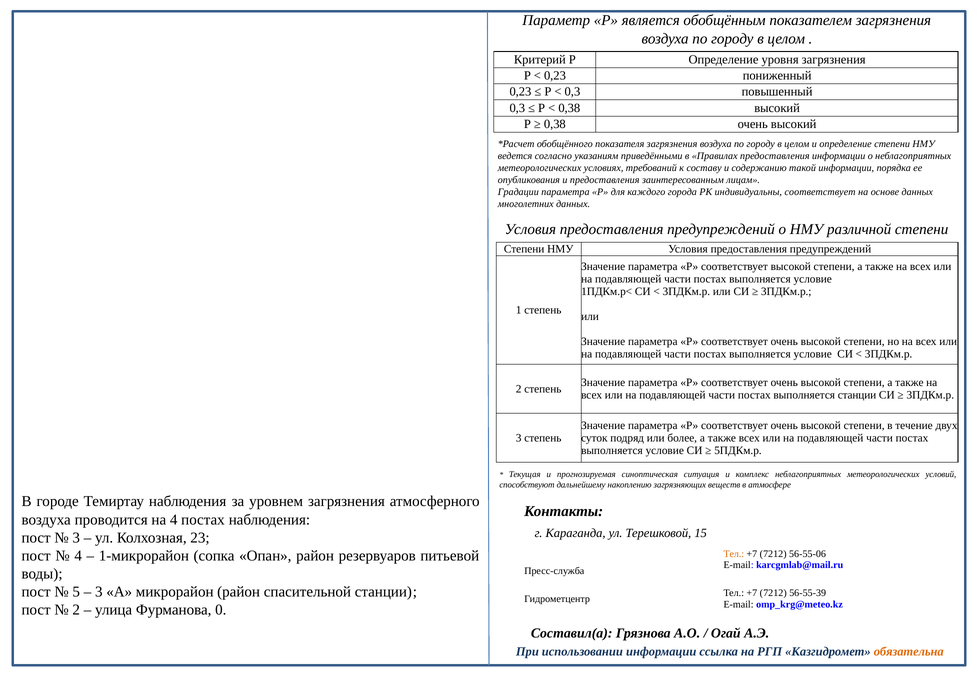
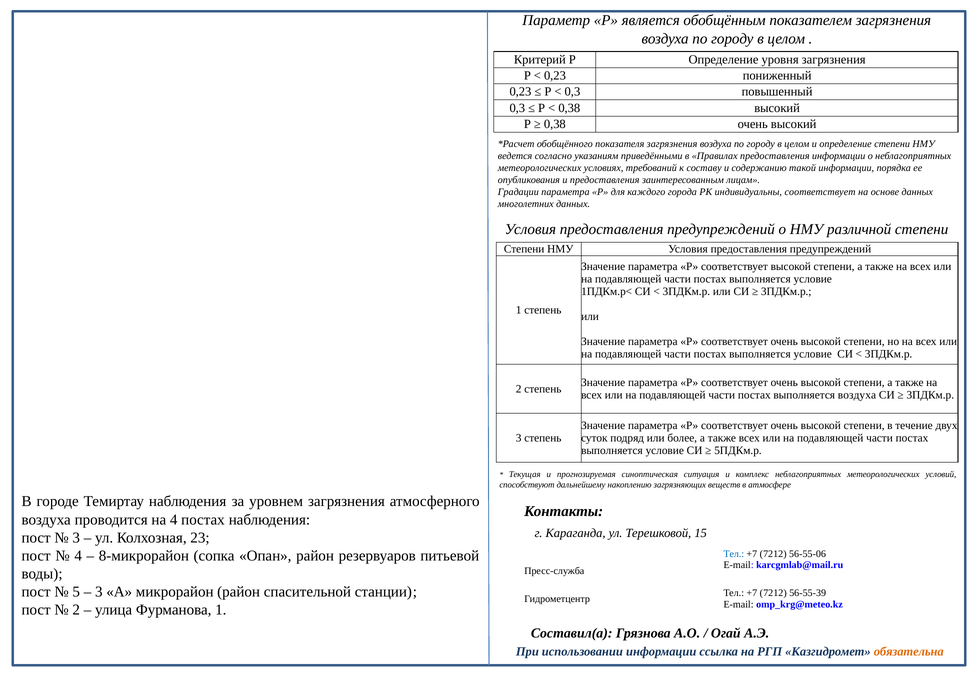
выполняется станции: станции -> воздуха
1-микрорайон: 1-микрорайон -> 8-микрорайон
Тел at (734, 554) colour: orange -> blue
Фурманова 0: 0 -> 1
